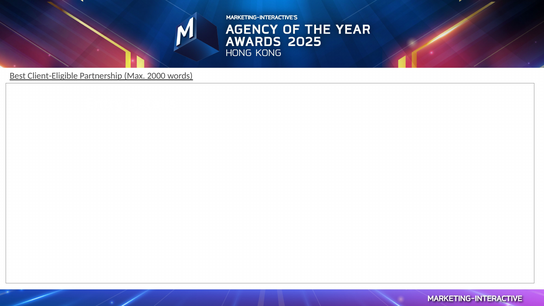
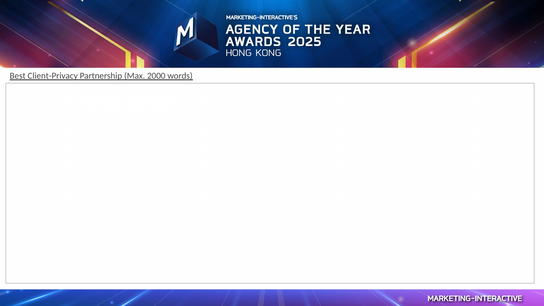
Client-Eligible: Client-Eligible -> Client-Privacy
